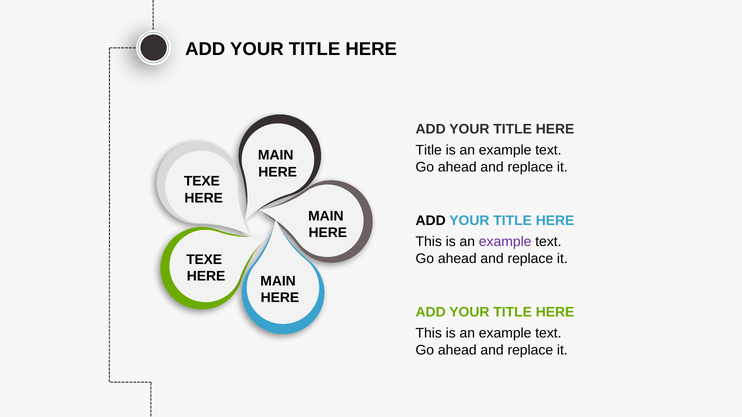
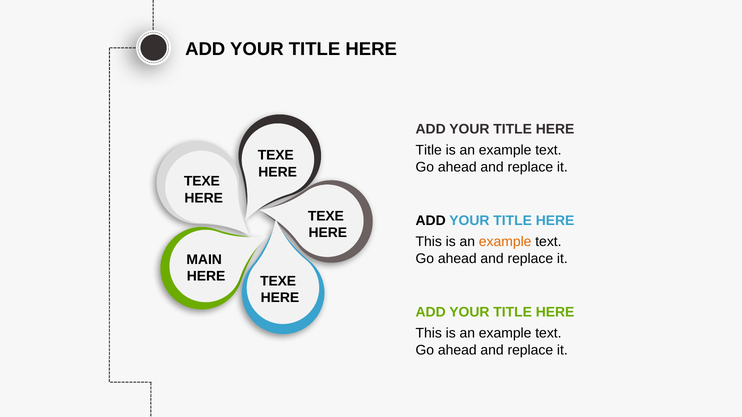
MAIN at (276, 156): MAIN -> TEXE
MAIN at (326, 216): MAIN -> TEXE
example at (505, 242) colour: purple -> orange
TEXE at (204, 260): TEXE -> MAIN
MAIN at (278, 281): MAIN -> TEXE
